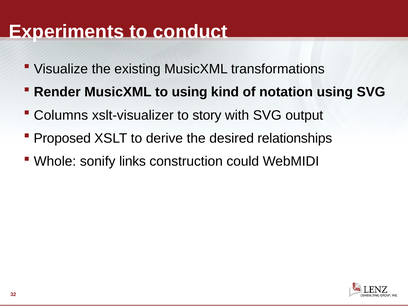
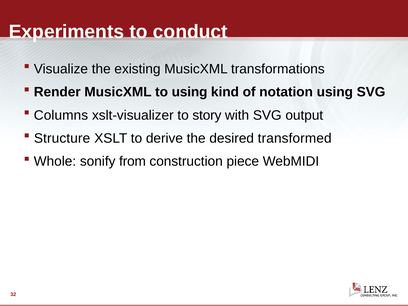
Proposed: Proposed -> Structure
relationships: relationships -> transformed
links: links -> from
could: could -> piece
